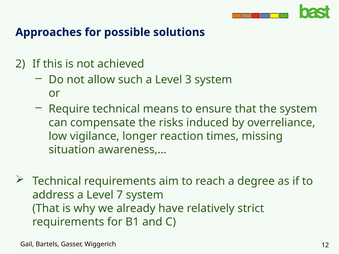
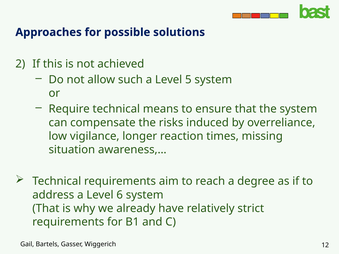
3: 3 -> 5
7: 7 -> 6
